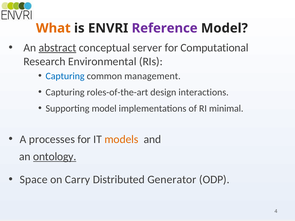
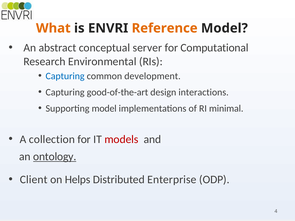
Reference colour: purple -> orange
abstract underline: present -> none
management: management -> development
roles-of-the-art: roles-of-the-art -> good-of-the-art
processes: processes -> collection
models colour: orange -> red
Space: Space -> Client
Carry: Carry -> Helps
Generator: Generator -> Enterprise
